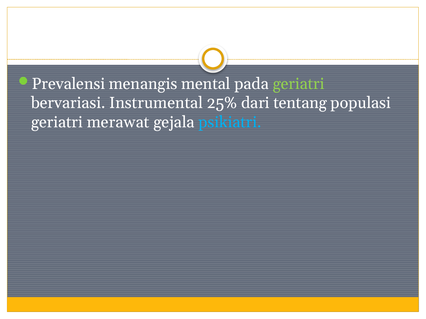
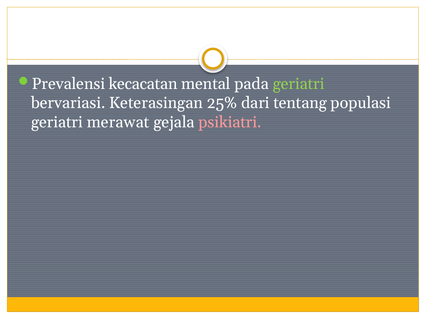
menangis: menangis -> kecacatan
Instrumental: Instrumental -> Keterasingan
psikiatri colour: light blue -> pink
